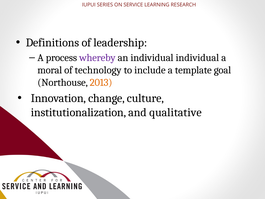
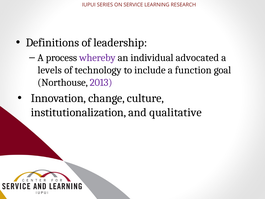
individual individual: individual -> advocated
moral: moral -> levels
template: template -> function
2013 colour: orange -> purple
